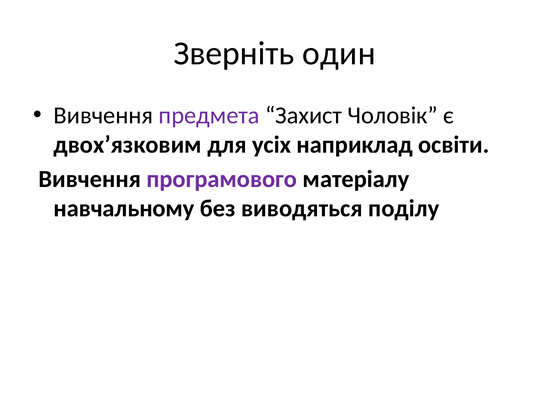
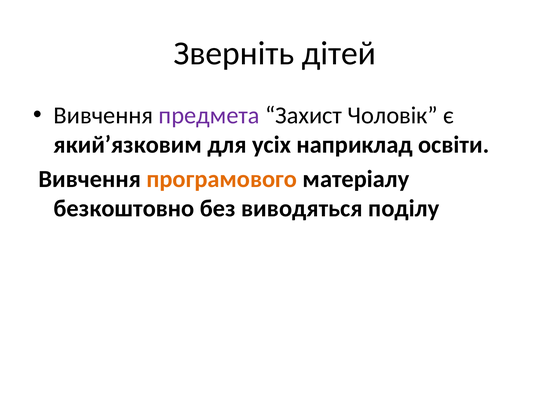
один: один -> дітей
двох’язковим: двох’язковим -> який’язковим
програмового colour: purple -> orange
навчальному: навчальному -> безкоштовно
